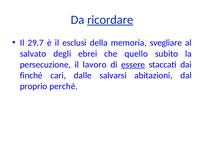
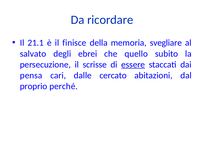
ricordare underline: present -> none
29.7: 29.7 -> 21.1
esclusi: esclusi -> finisce
lavoro: lavoro -> scrisse
finché: finché -> pensa
salvarsi: salvarsi -> cercato
